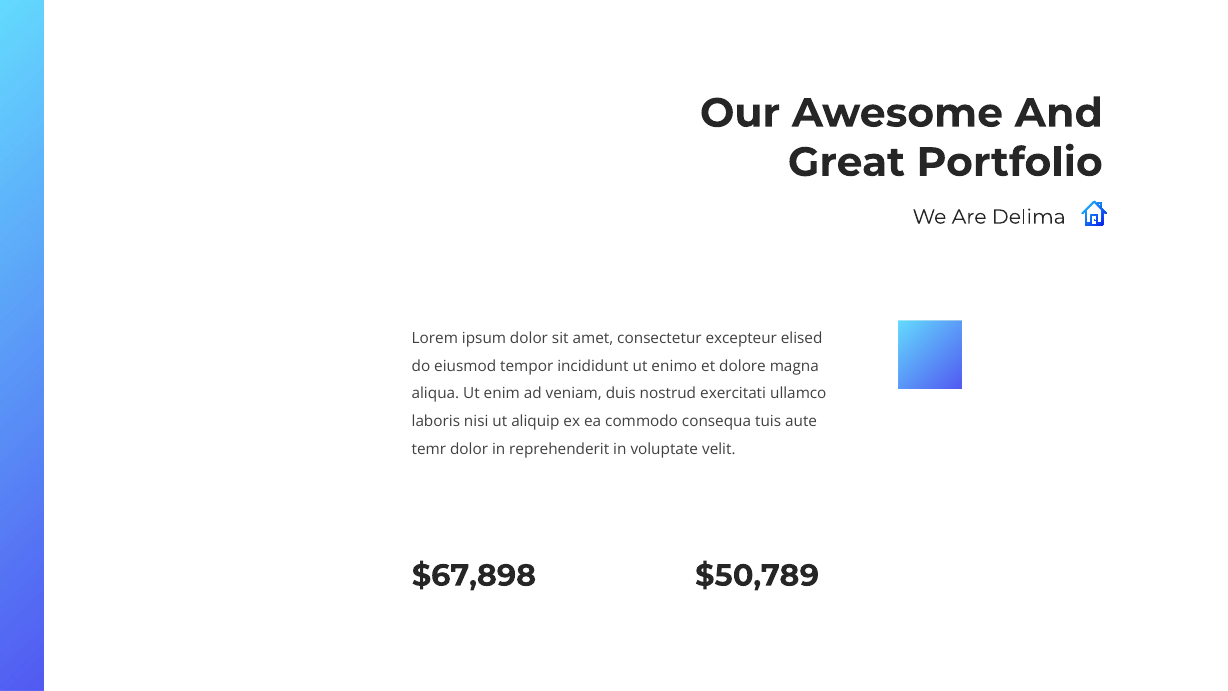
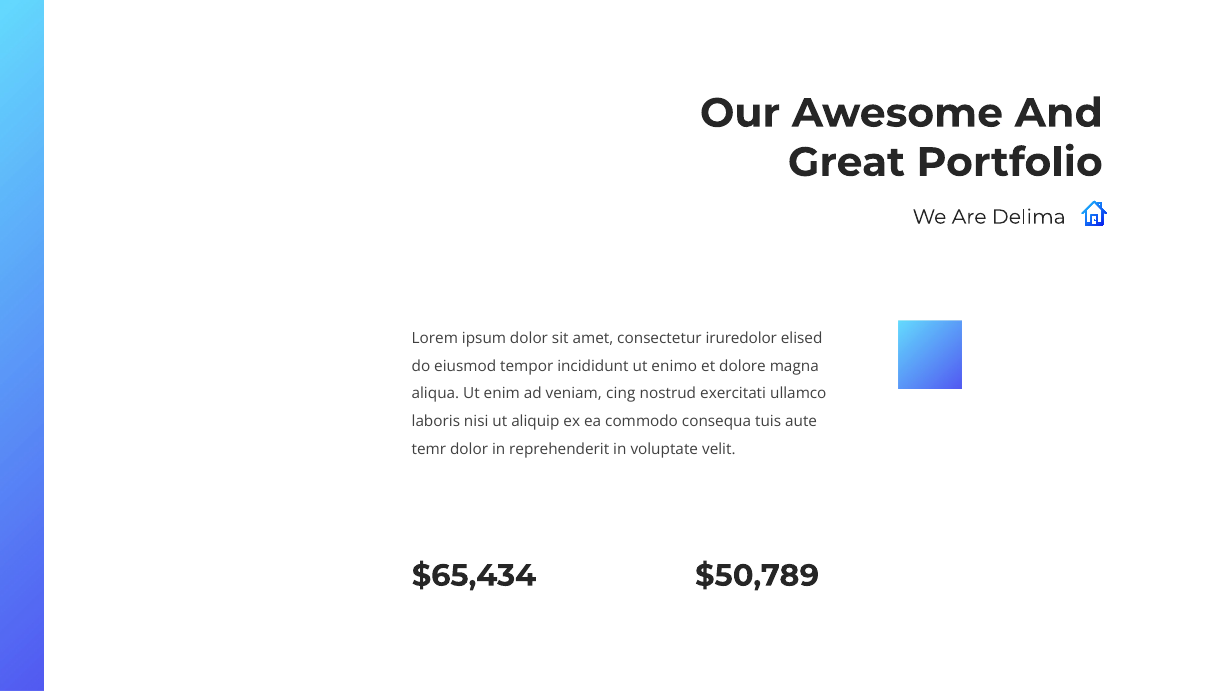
excepteur: excepteur -> iruredolor
duis: duis -> cing
$67,898: $67,898 -> $65,434
